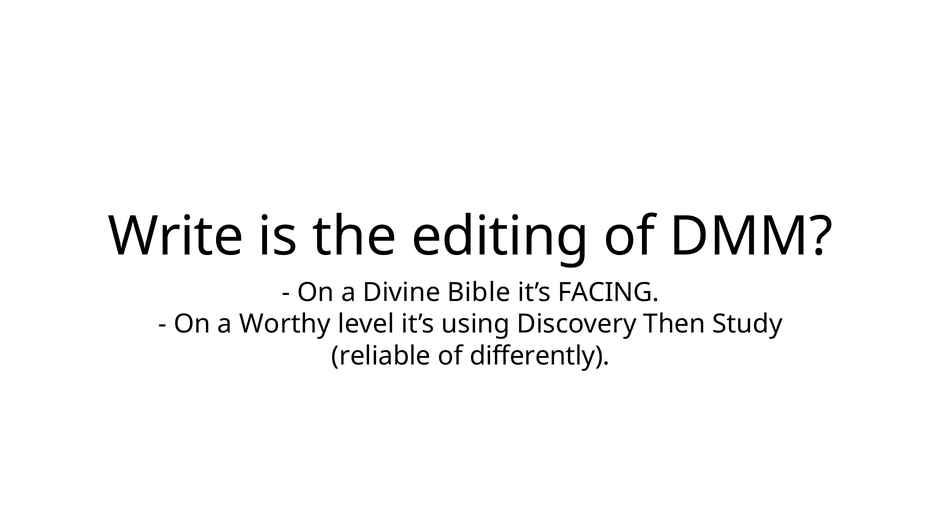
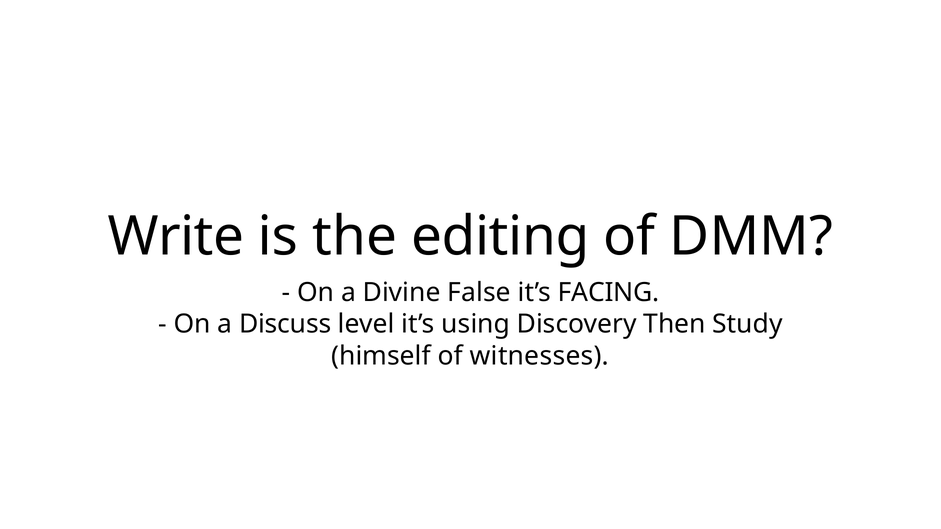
Bible: Bible -> False
Worthy: Worthy -> Discuss
reliable: reliable -> himself
differently: differently -> witnesses
